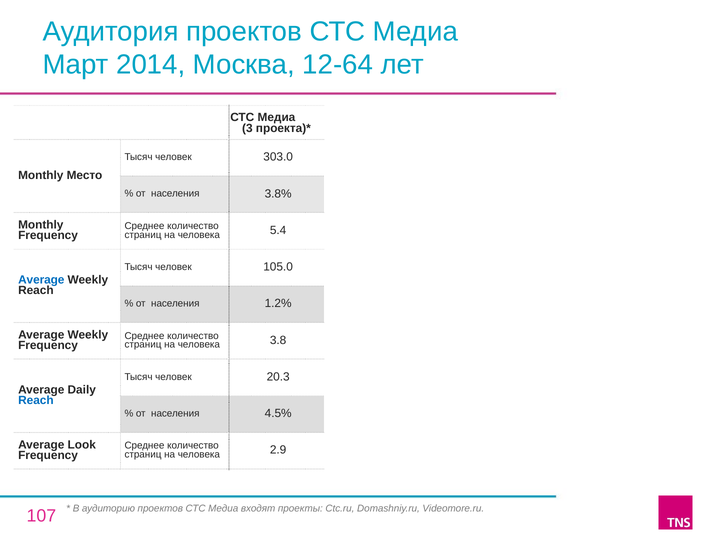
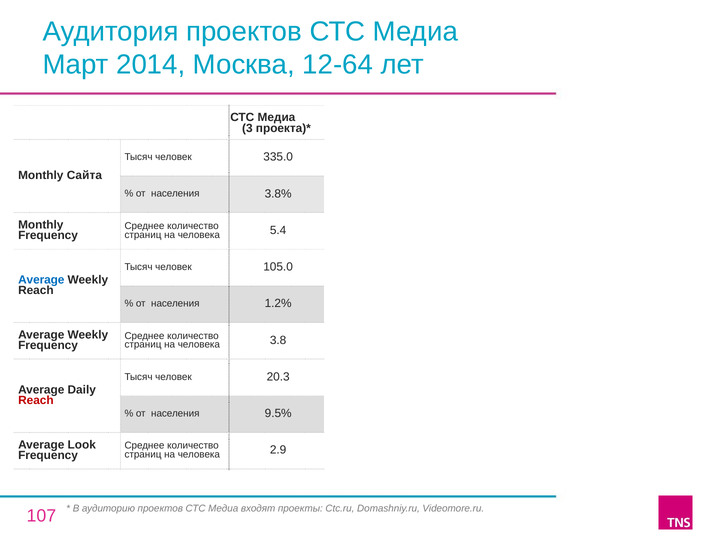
303.0: 303.0 -> 335.0
Место: Место -> Сайта
Reach at (36, 401) colour: blue -> red
4.5%: 4.5% -> 9.5%
